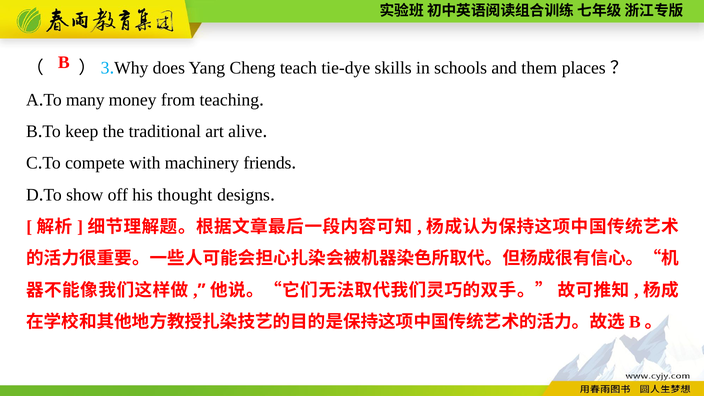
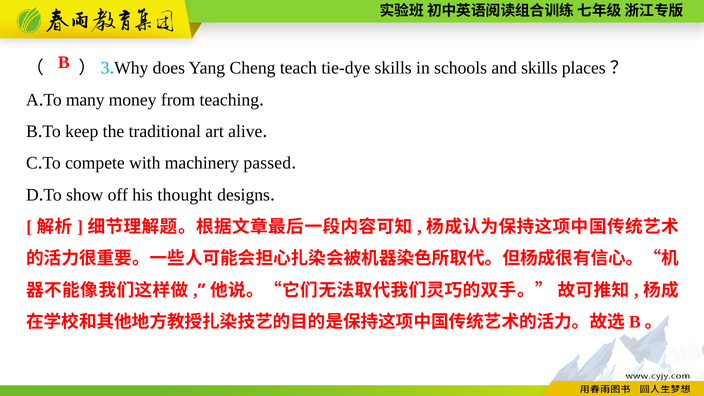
and them: them -> skills
friends: friends -> passed
